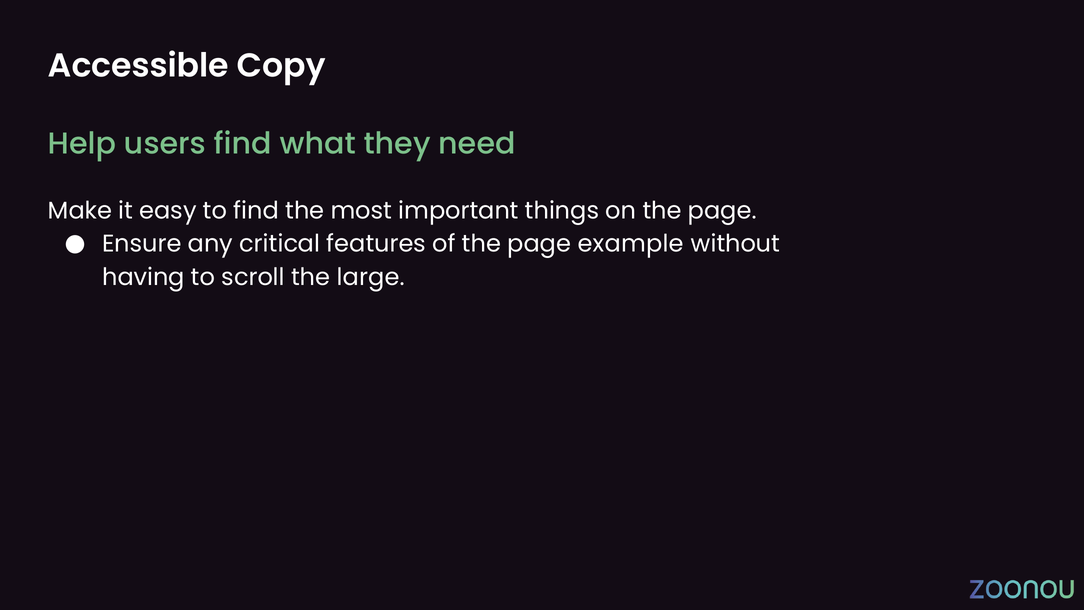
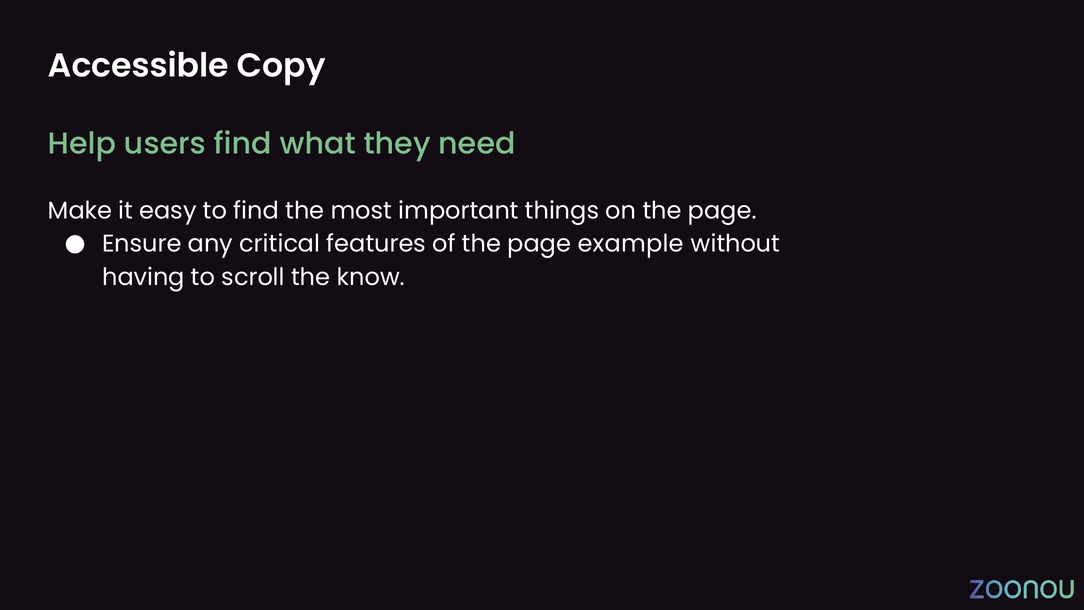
large: large -> know
